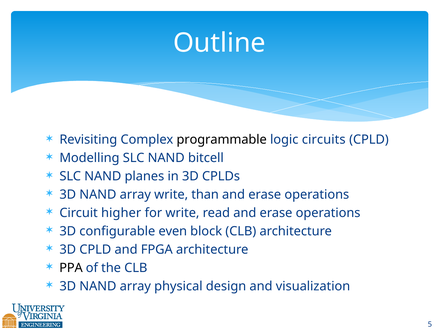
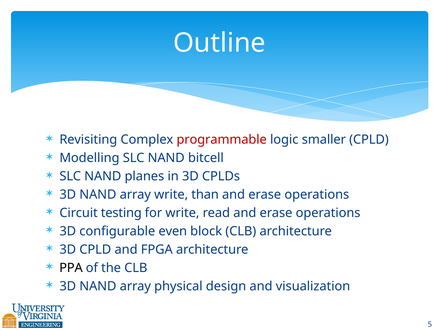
programmable colour: black -> red
circuits: circuits -> smaller
higher: higher -> testing
